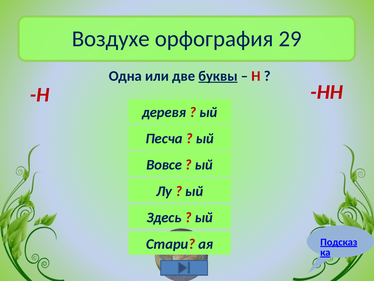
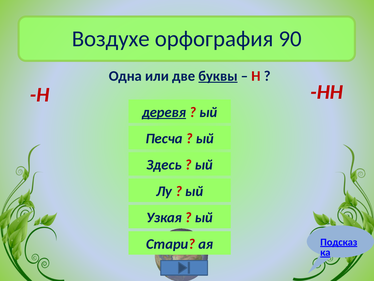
29: 29 -> 90
деревя underline: none -> present
Вовсе: Вовсе -> Здесь
Здесь: Здесь -> Узкая
